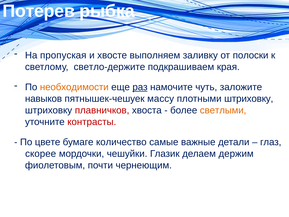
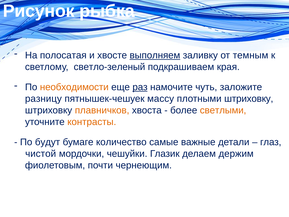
Потерев: Потерев -> Рисунок
пропуская: пропуская -> полосатая
выполняем underline: none -> present
полоски: полоски -> темным
светло-держите: светло-держите -> светло-зеленый
навыков: навыков -> разницу
плавничков colour: red -> orange
контрасты colour: red -> orange
цвете: цвете -> будут
скорее: скорее -> чистой
